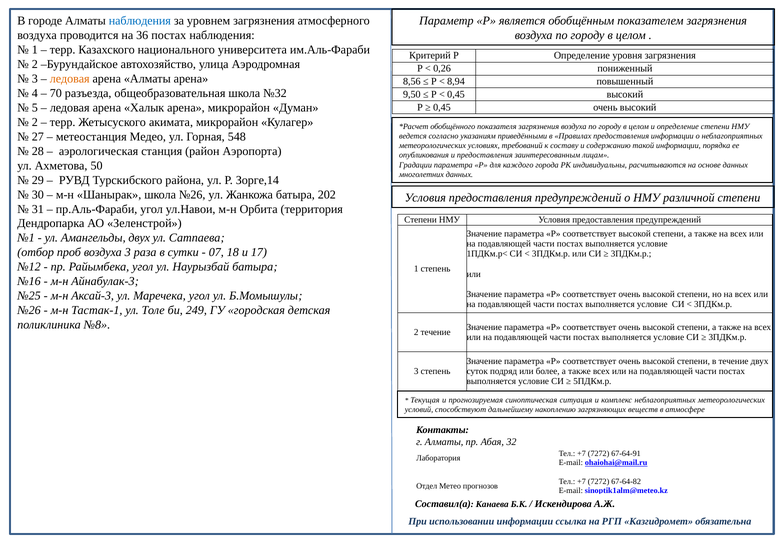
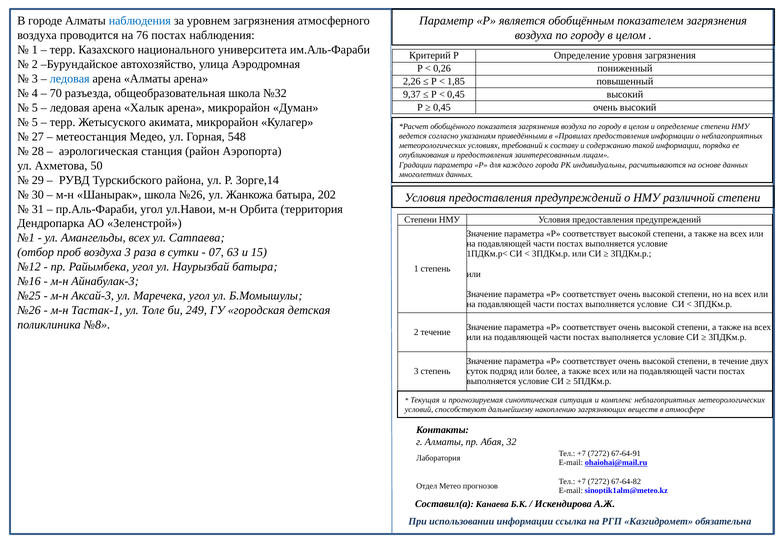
36: 36 -> 76
ледовая at (70, 79) colour: orange -> blue
8,56: 8,56 -> 2,26
8,94: 8,94 -> 1,85
9,50: 9,50 -> 9,37
2 at (35, 122): 2 -> 5
Амангельды двух: двух -> всех
18: 18 -> 63
17: 17 -> 15
